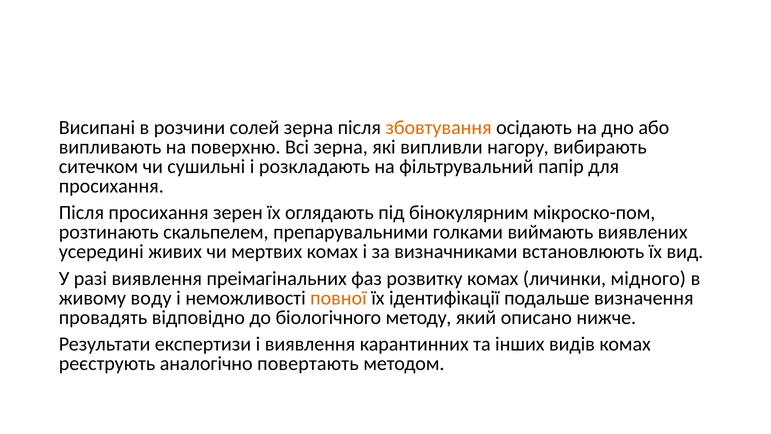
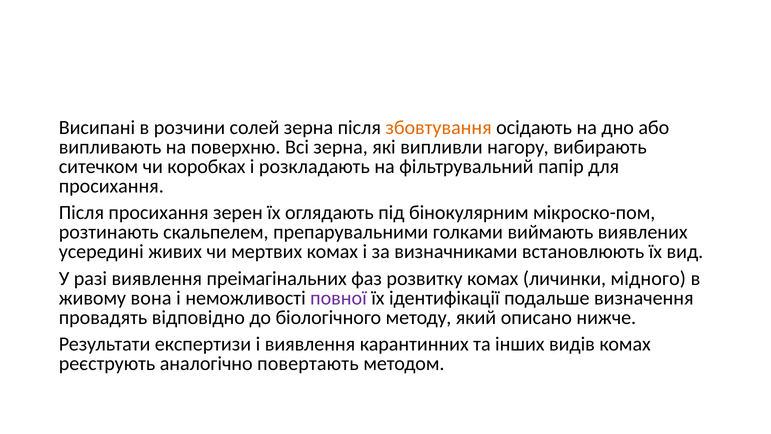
сушильні: сушильні -> коробках
воду: воду -> вона
повної colour: orange -> purple
